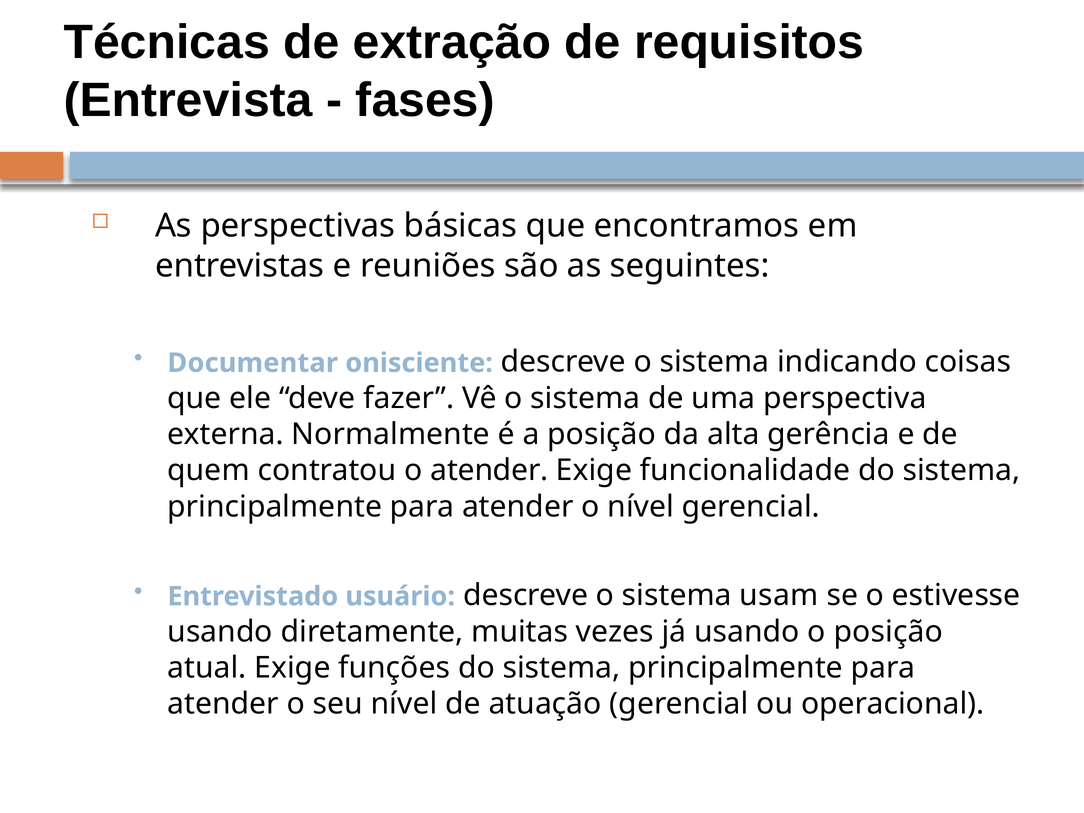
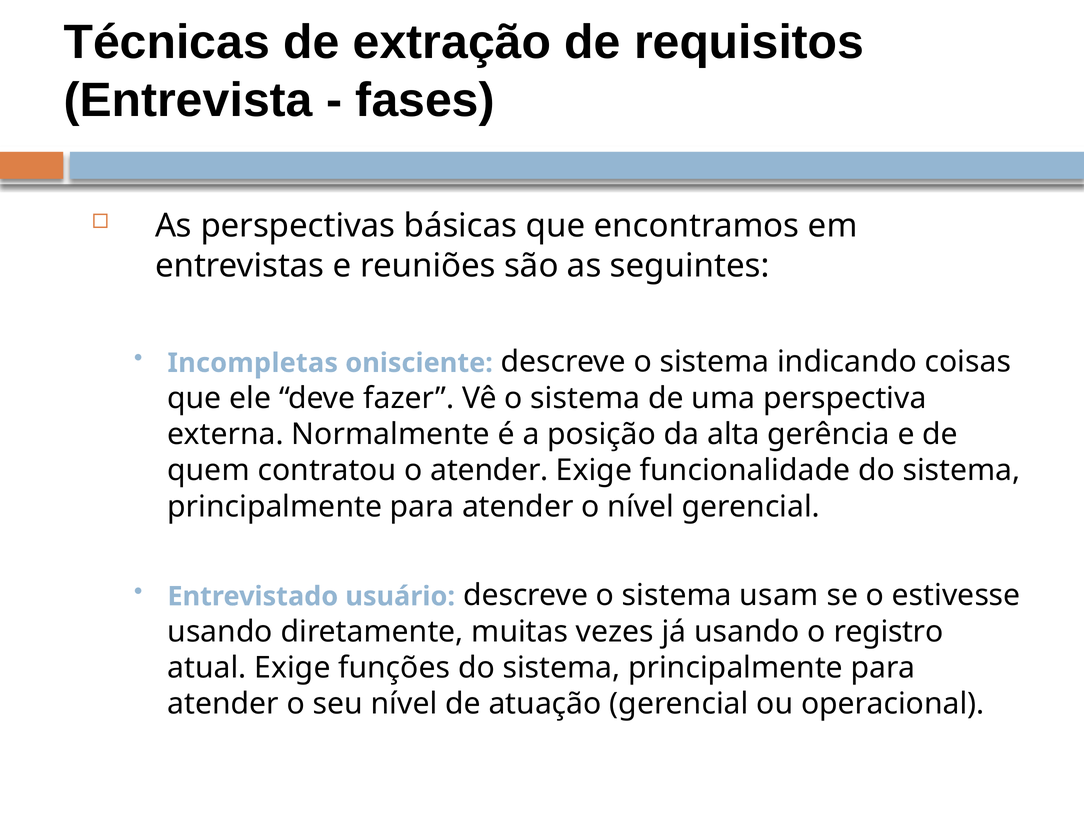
Documentar: Documentar -> Incompletas
o posição: posição -> registro
